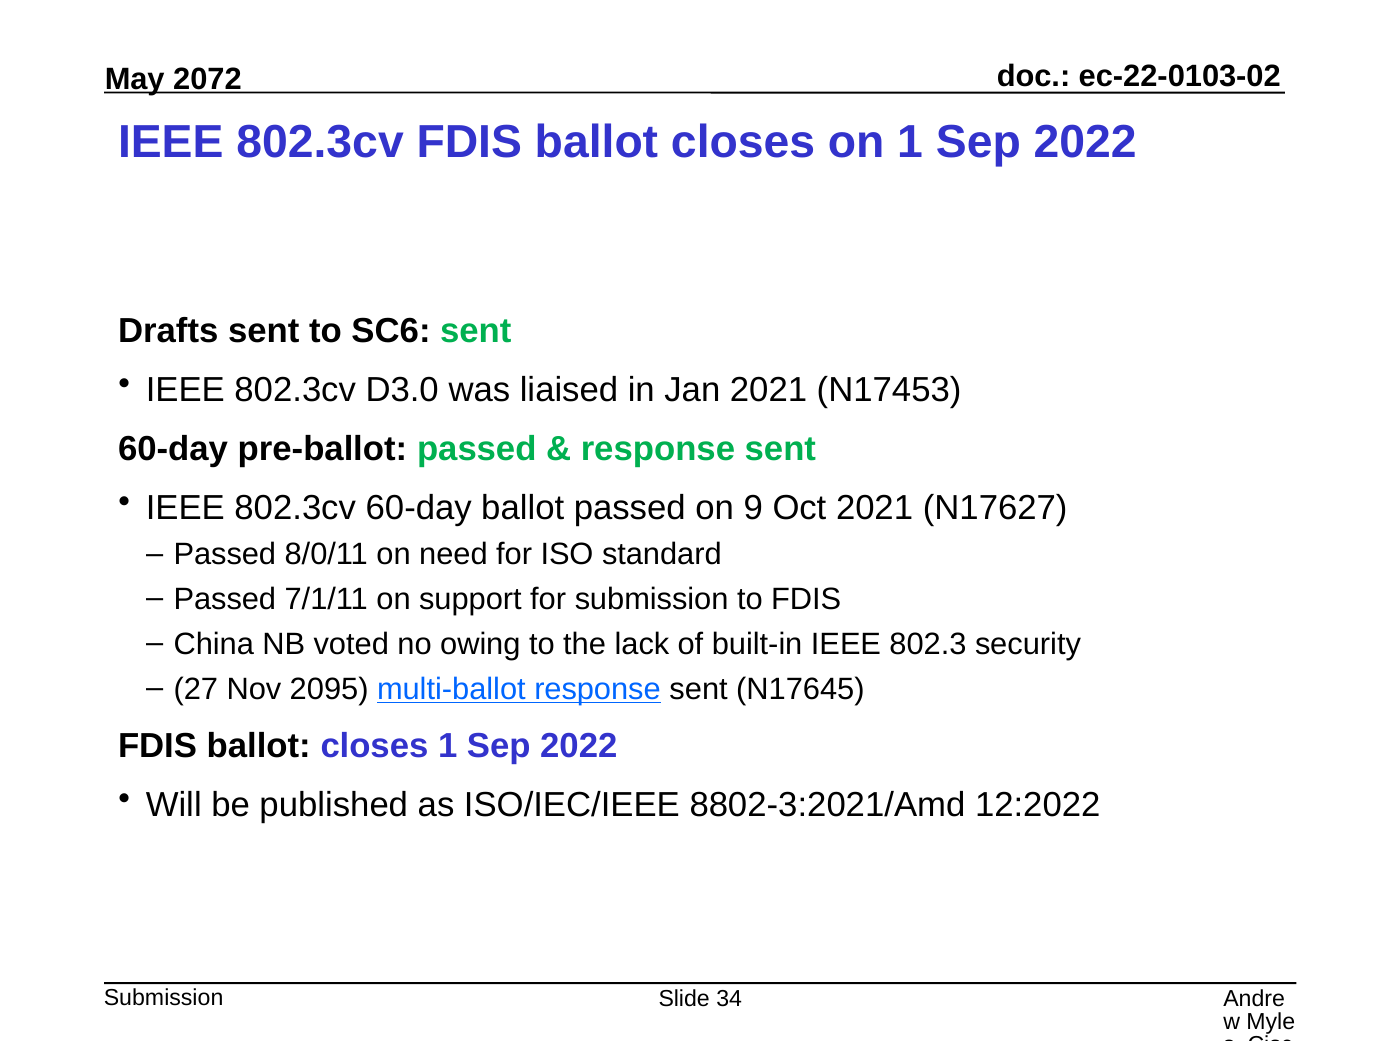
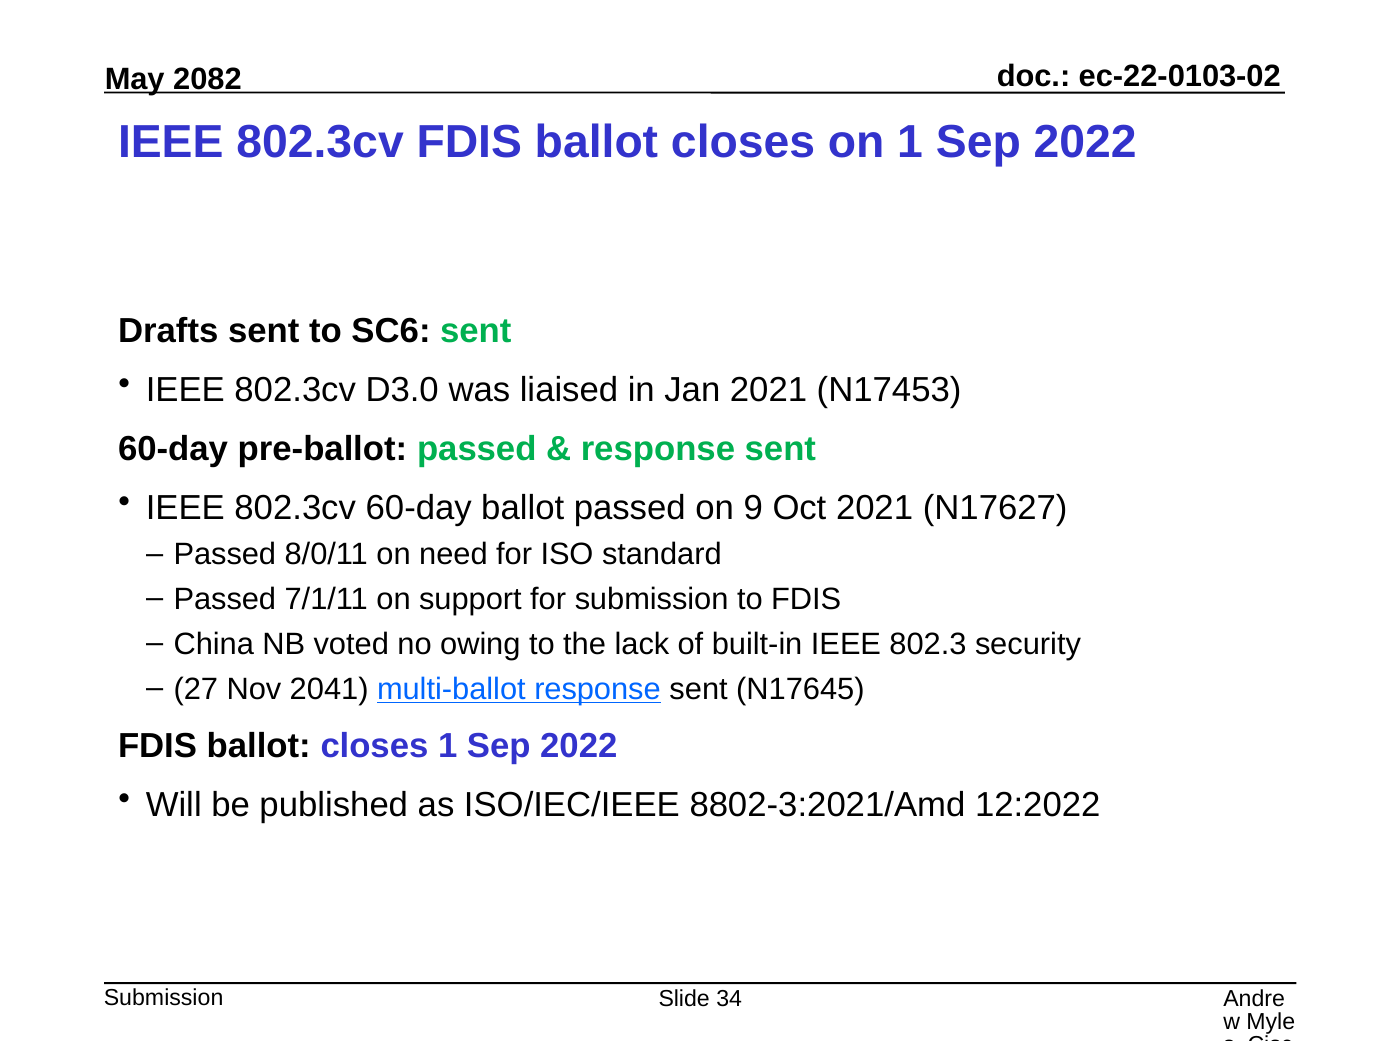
2072: 2072 -> 2082
2095: 2095 -> 2041
